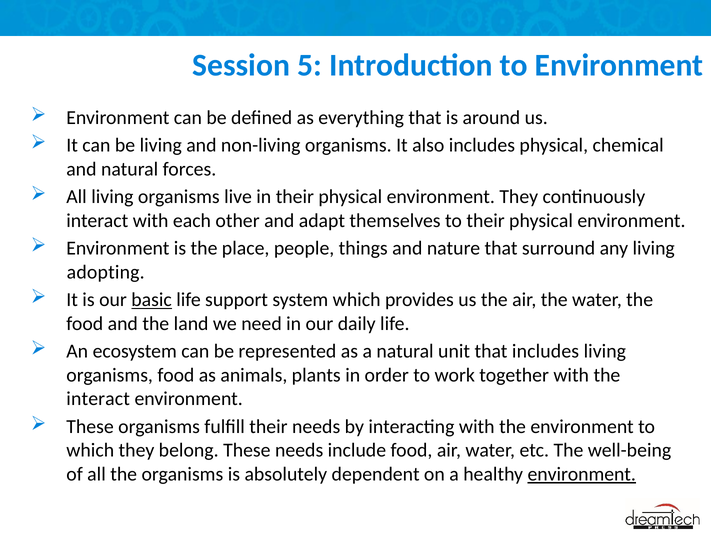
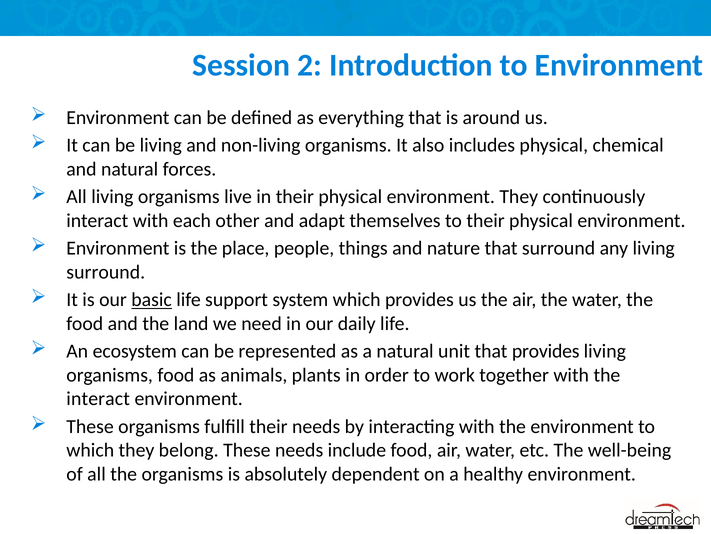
5: 5 -> 2
adopting at (106, 272): adopting -> surround
that includes: includes -> provides
environment at (582, 474) underline: present -> none
